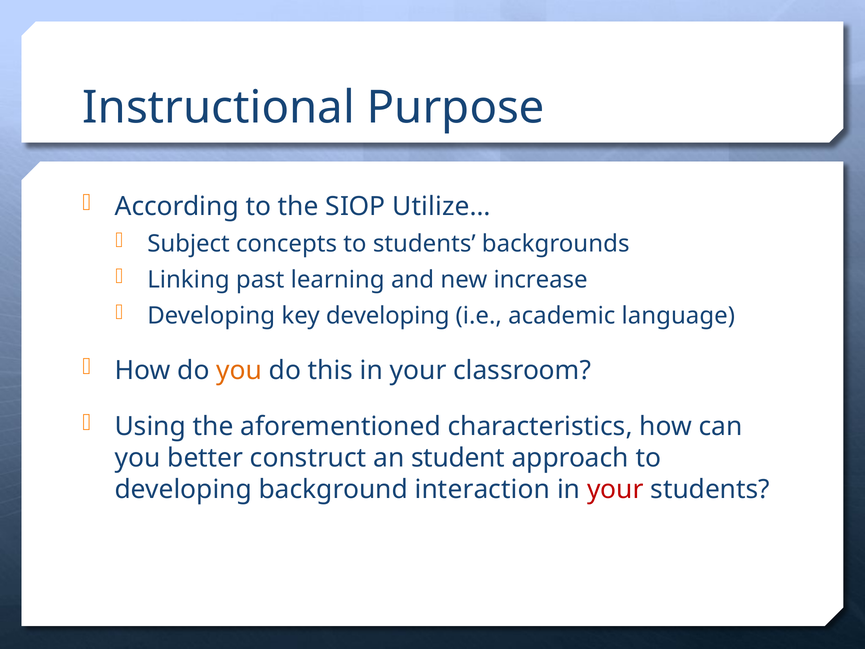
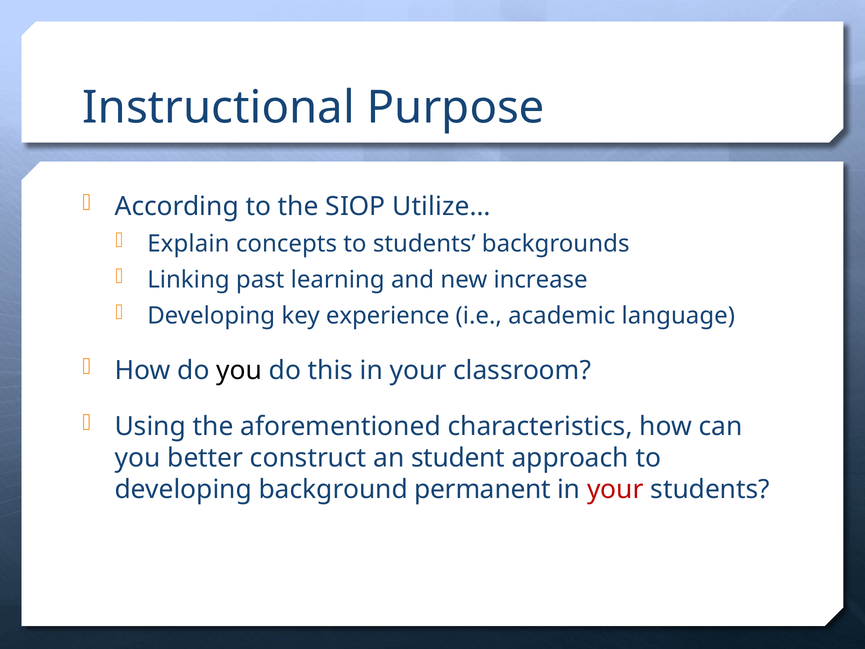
Subject: Subject -> Explain
key developing: developing -> experience
you at (239, 370) colour: orange -> black
interaction: interaction -> permanent
